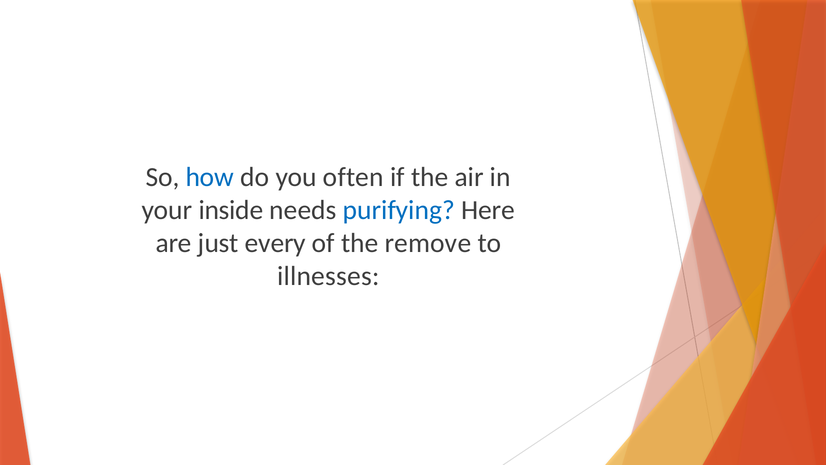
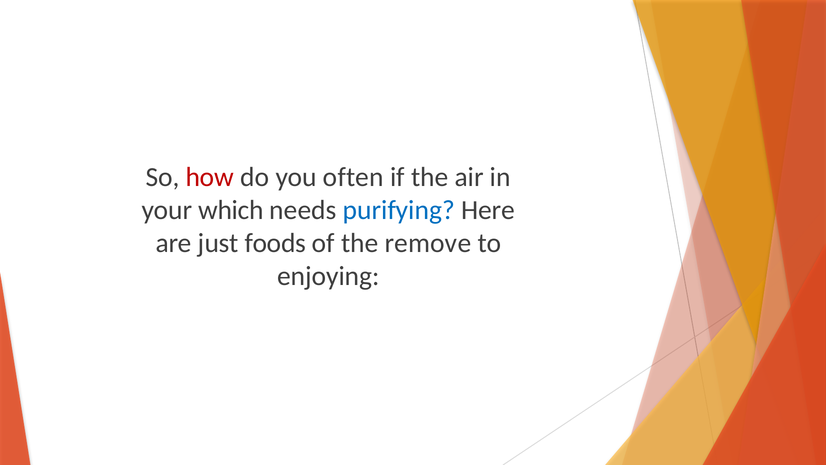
how colour: blue -> red
inside: inside -> which
every: every -> foods
illnesses: illnesses -> enjoying
